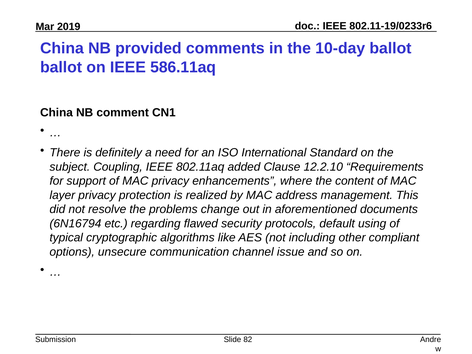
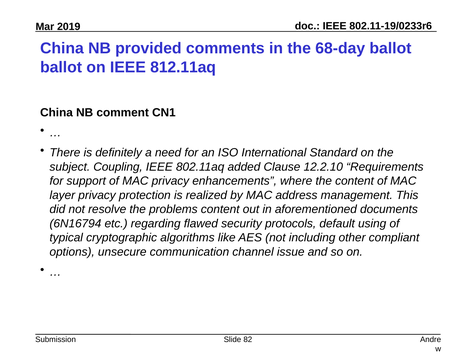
10-day: 10-day -> 68-day
586.11aq: 586.11aq -> 812.11aq
problems change: change -> content
